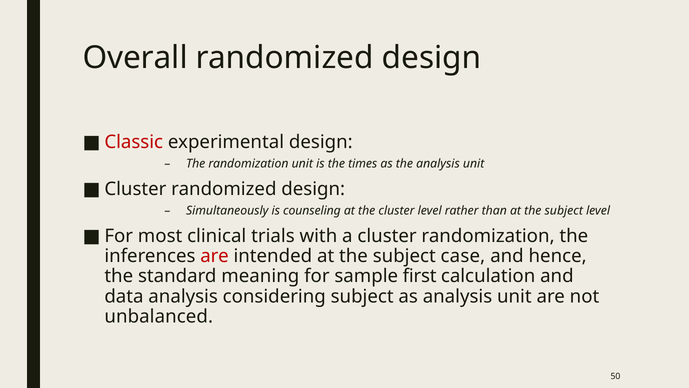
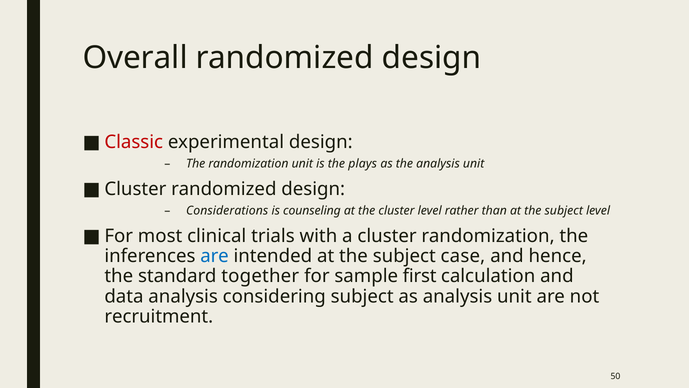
times: times -> plays
Simultaneously: Simultaneously -> Considerations
are at (215, 256) colour: red -> blue
meaning: meaning -> together
unbalanced: unbalanced -> recruitment
